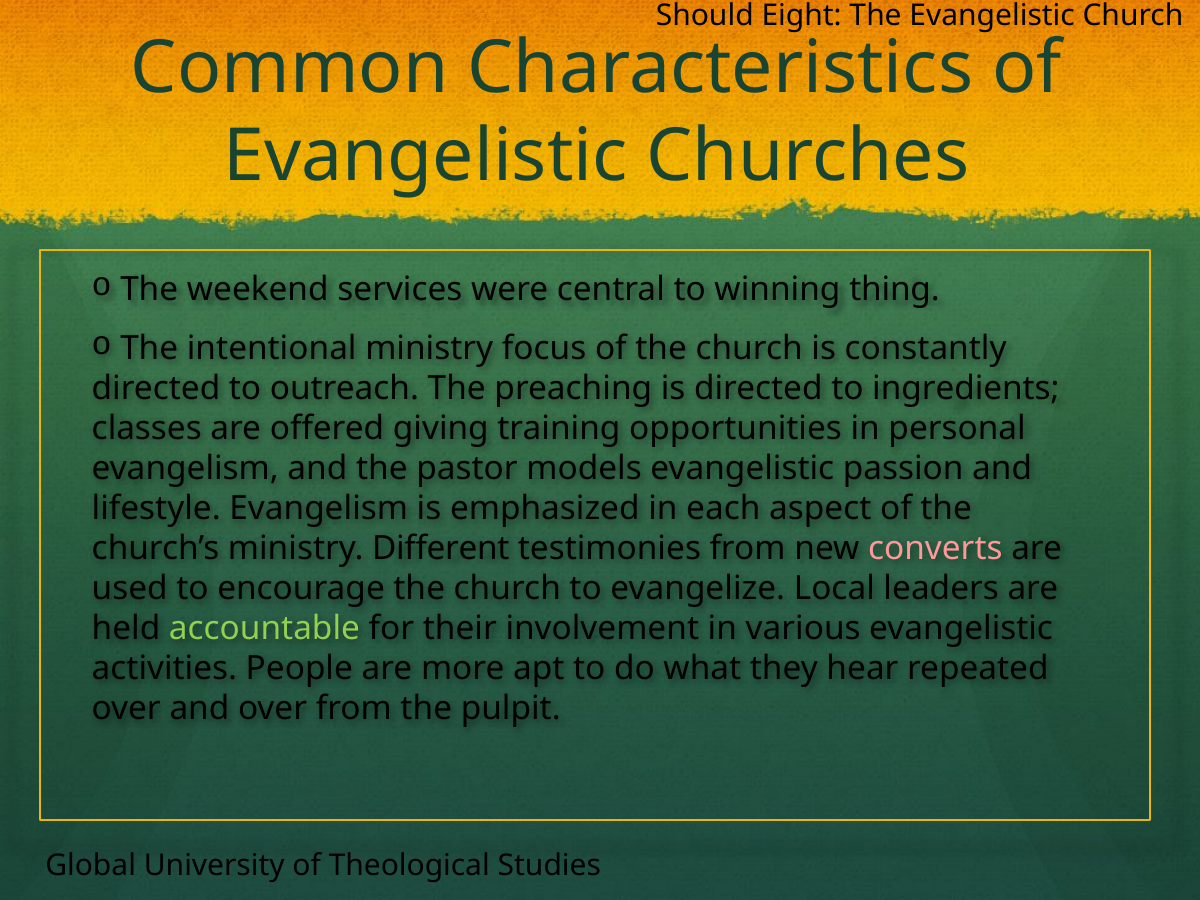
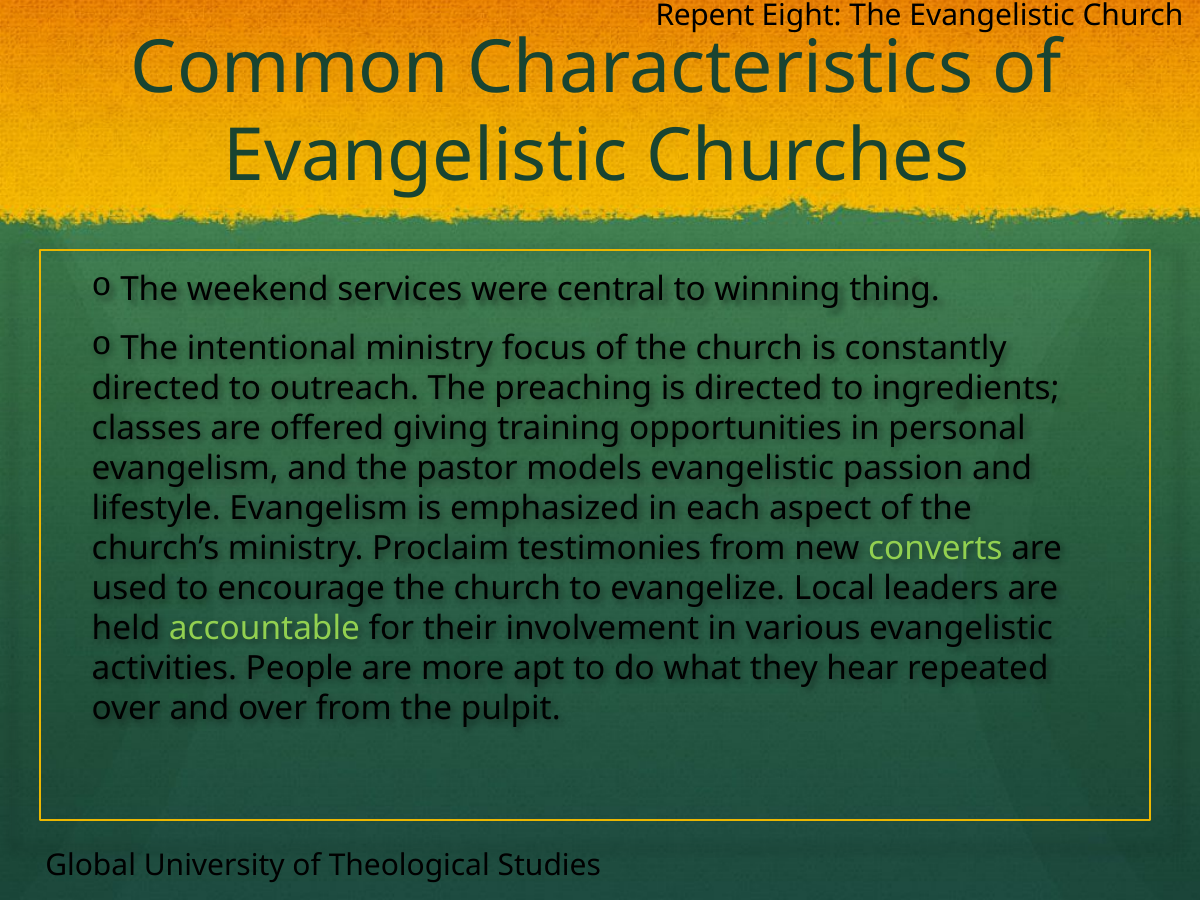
Should: Should -> Repent
Different: Different -> Proclaim
converts colour: pink -> light green
